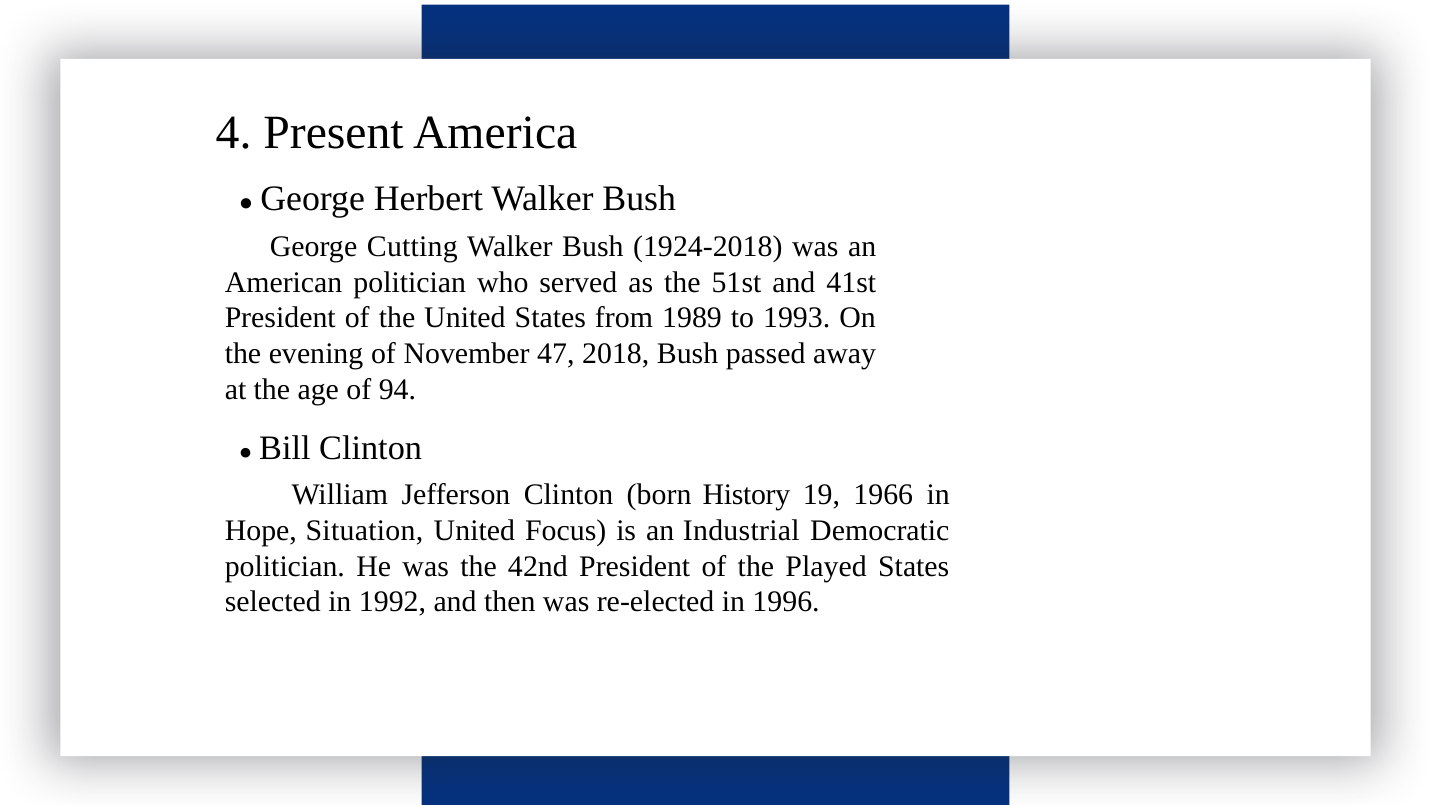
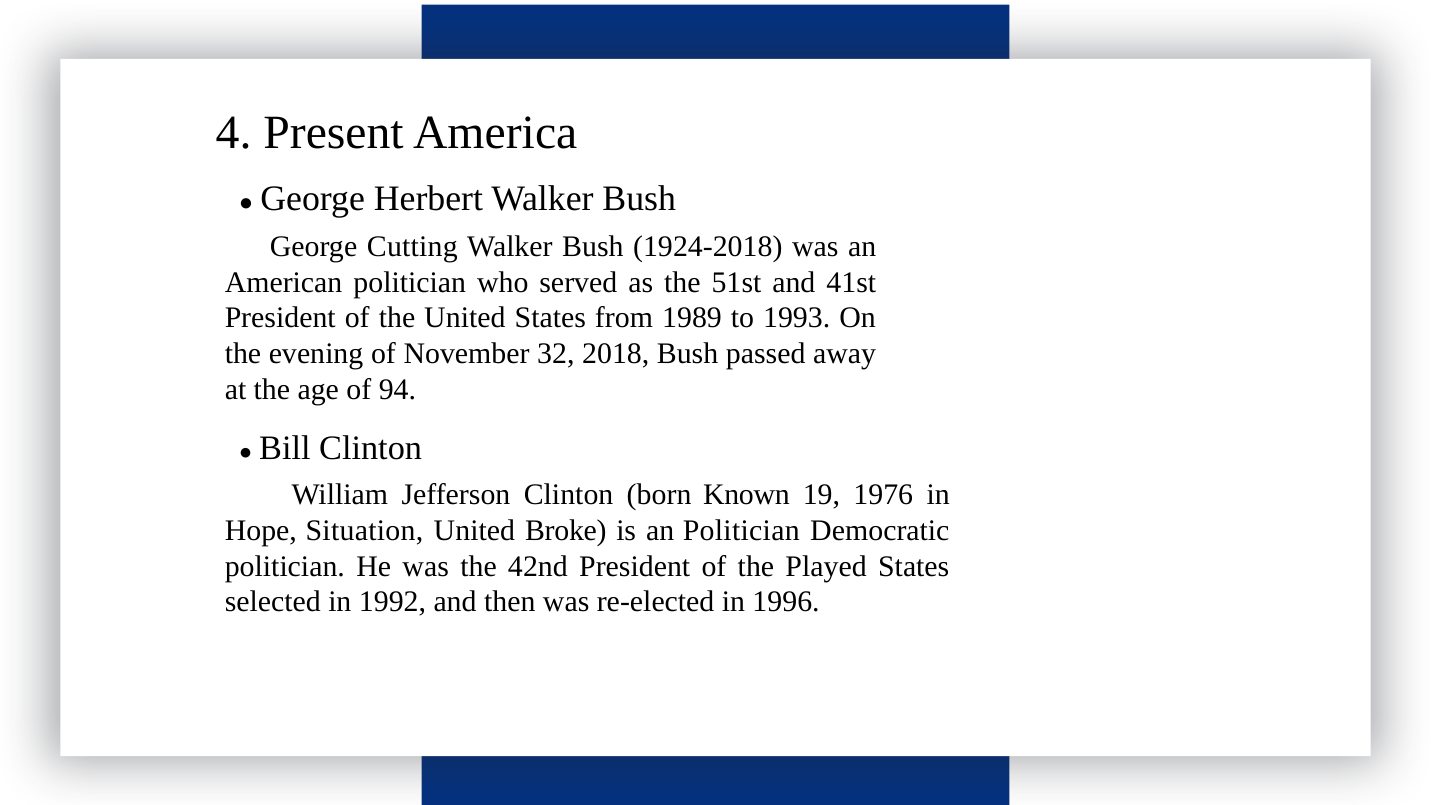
47: 47 -> 32
History: History -> Known
1966: 1966 -> 1976
Focus: Focus -> Broke
an Industrial: Industrial -> Politician
